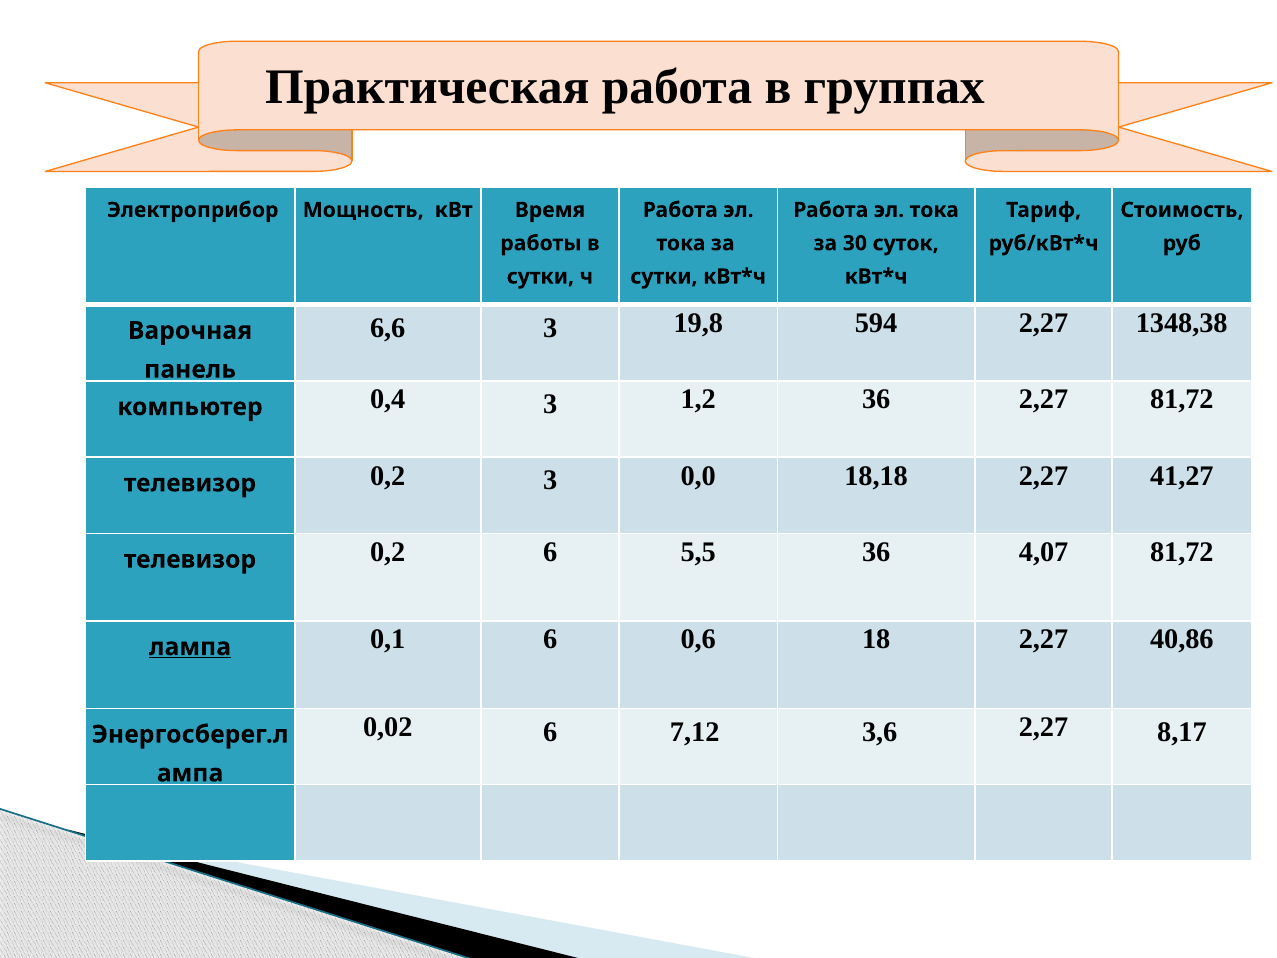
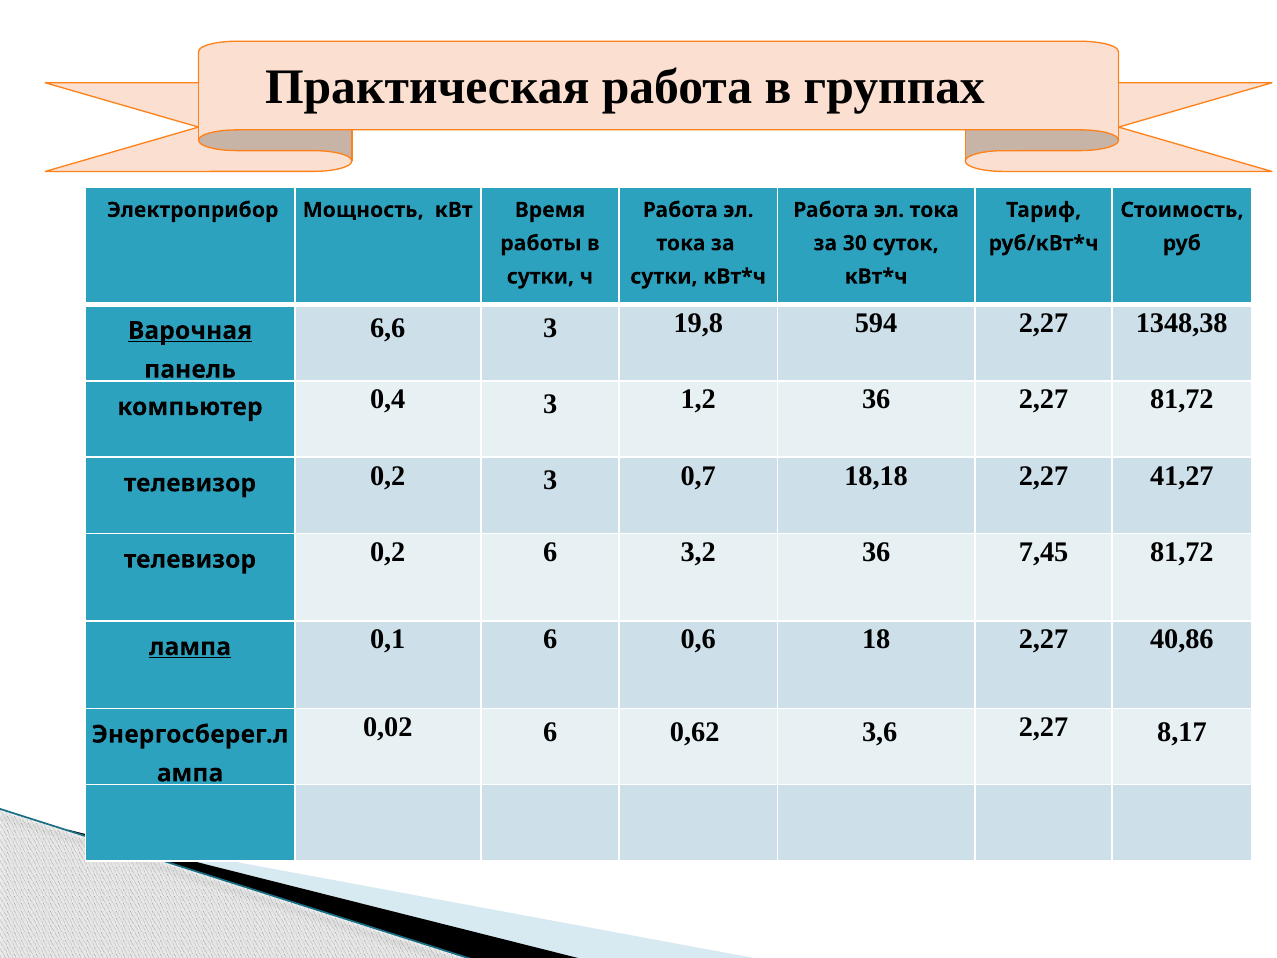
Варочная underline: none -> present
0,0: 0,0 -> 0,7
5,5: 5,5 -> 3,2
4,07: 4,07 -> 7,45
7,12: 7,12 -> 0,62
